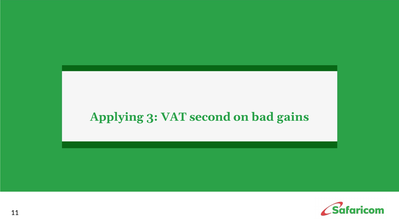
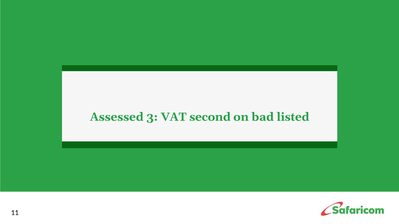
Applying: Applying -> Assessed
gains: gains -> listed
